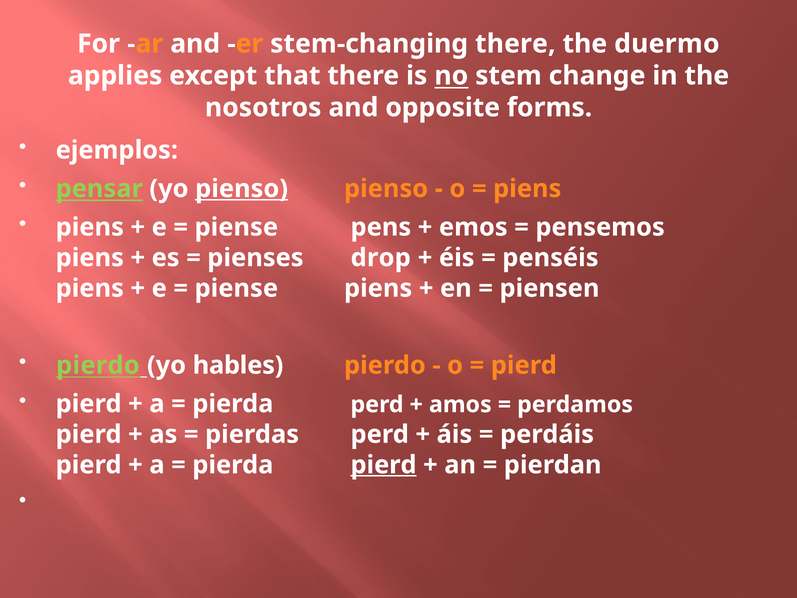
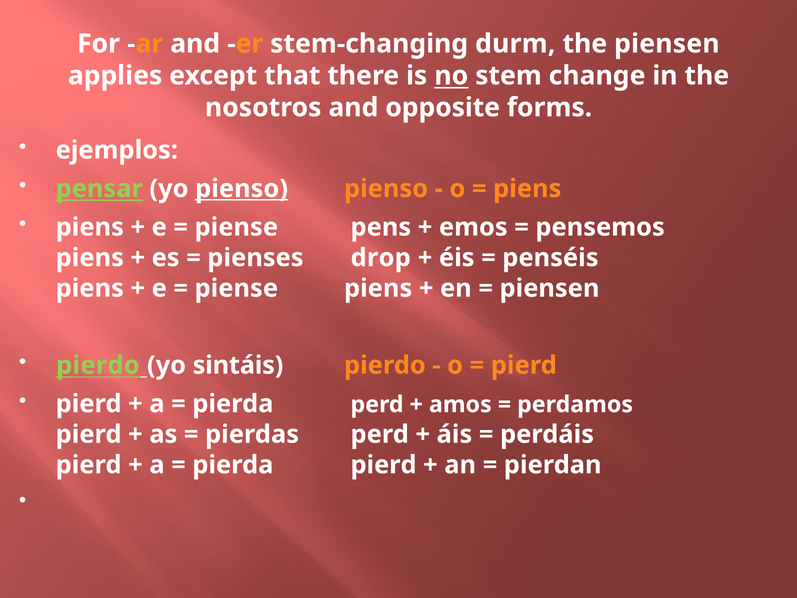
stem-changing there: there -> durm
the duermo: duermo -> piensen
hables: hables -> sintáis
pierd at (384, 465) underline: present -> none
